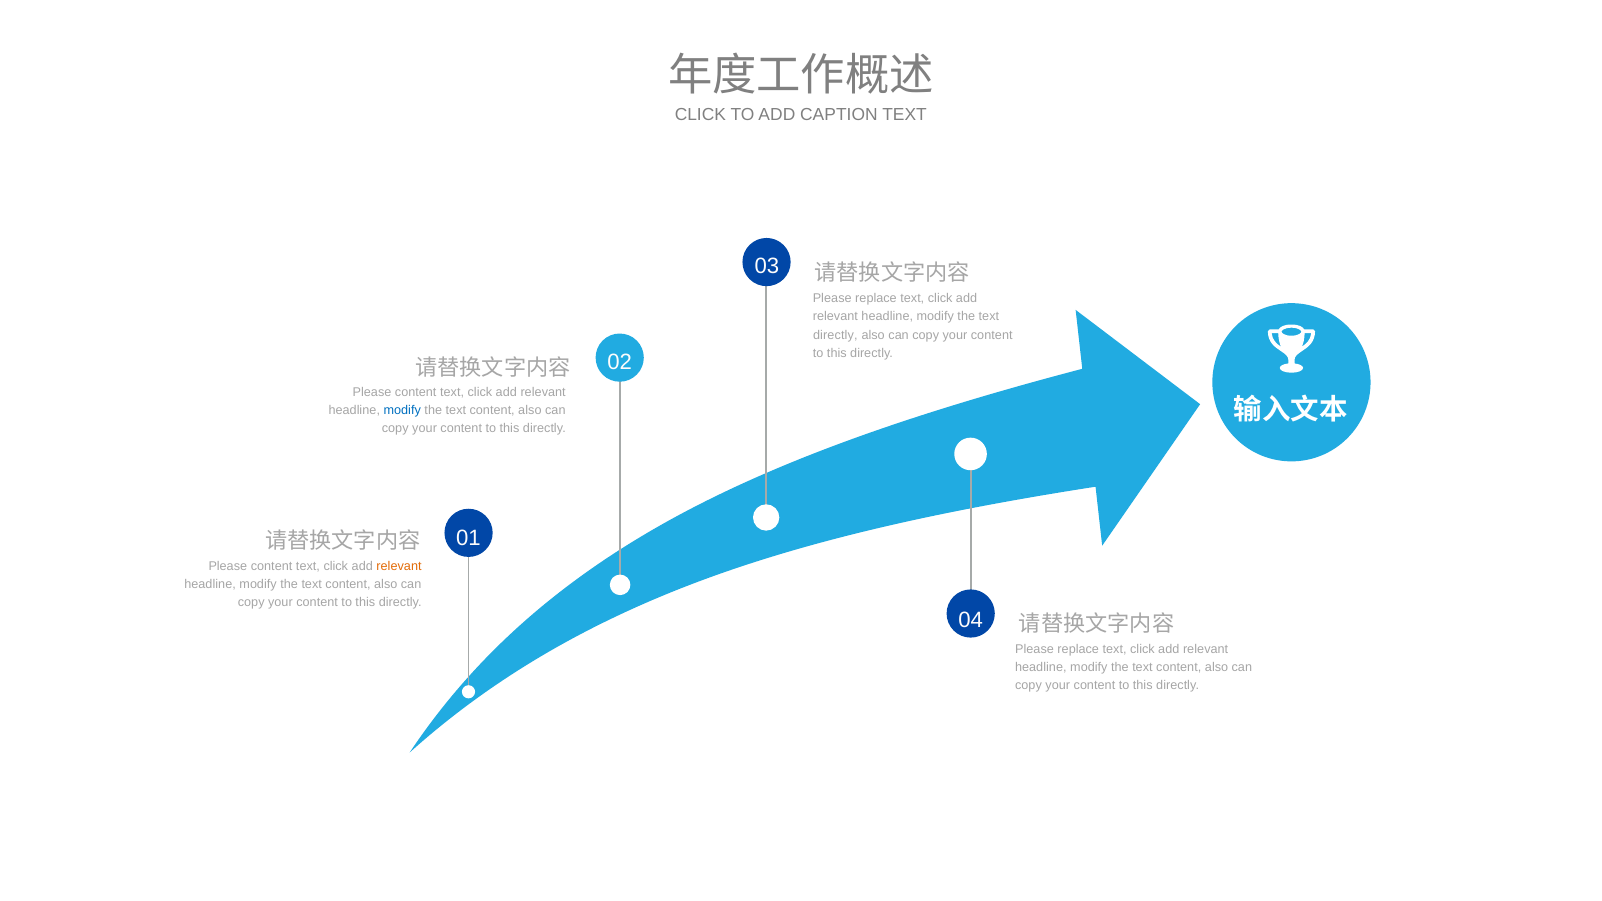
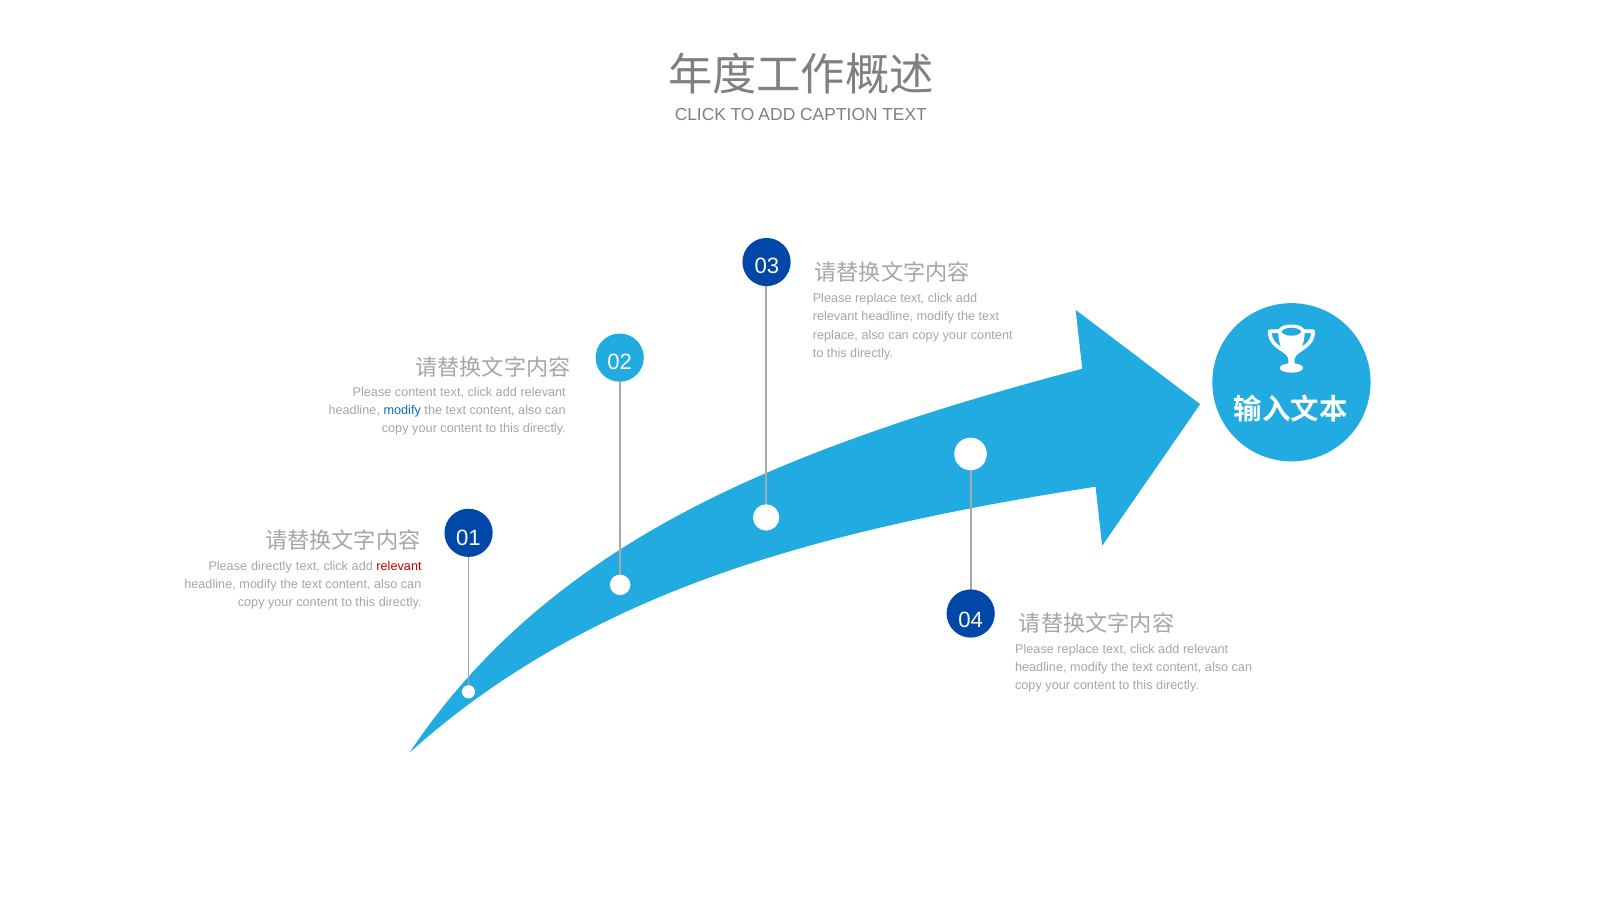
directly at (835, 335): directly -> replace
content at (272, 566): content -> directly
relevant at (399, 566) colour: orange -> red
